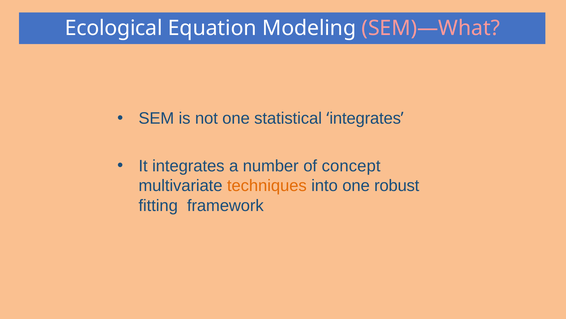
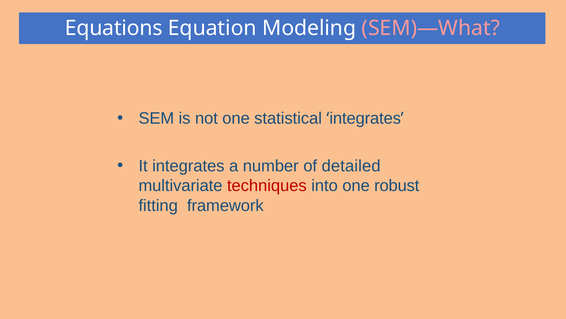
Ecological: Ecological -> Equations
concept: concept -> detailed
techniques colour: orange -> red
